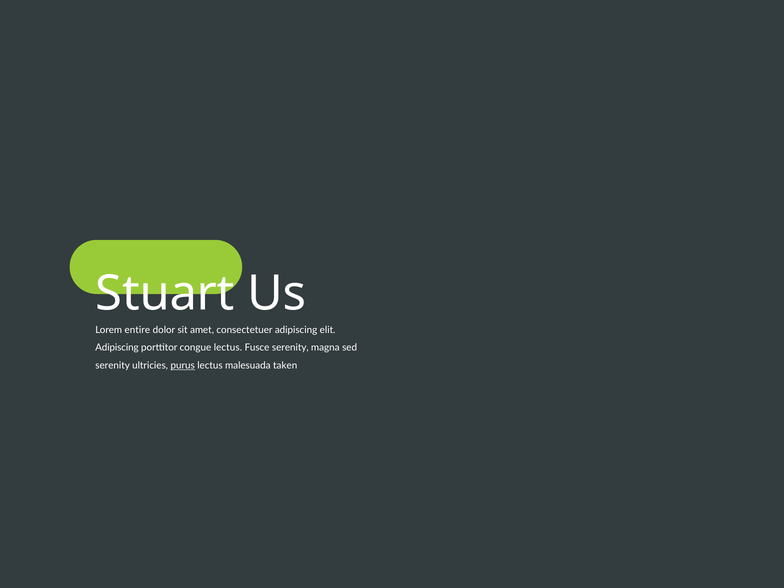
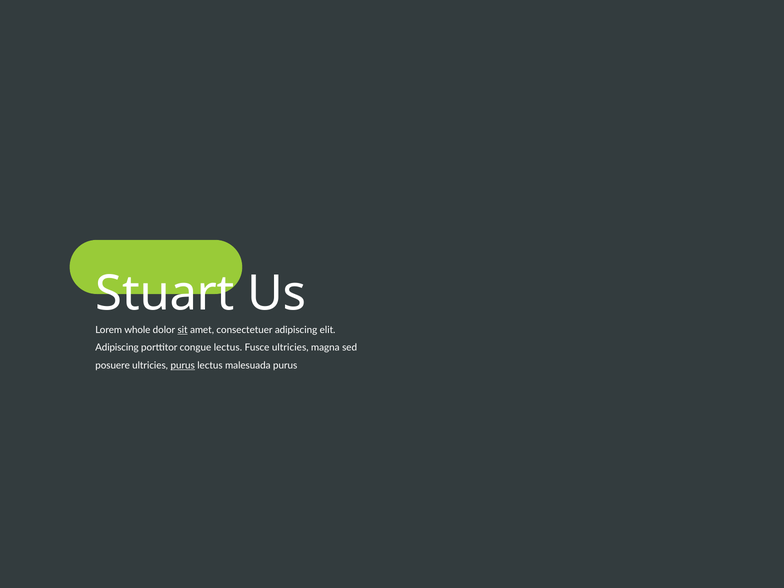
entire: entire -> whole
sit underline: none -> present
Fusce serenity: serenity -> ultricies
serenity at (113, 365): serenity -> posuere
malesuada taken: taken -> purus
